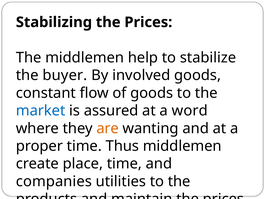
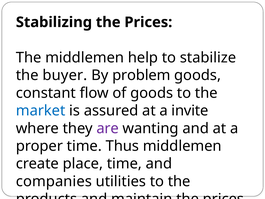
involved: involved -> problem
word: word -> invite
are colour: orange -> purple
